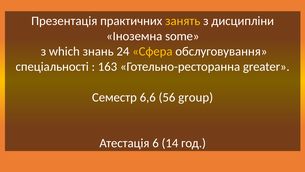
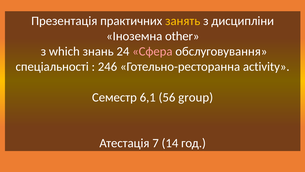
some: some -> other
Сфера colour: yellow -> pink
163: 163 -> 246
greater: greater -> activity
6,6: 6,6 -> 6,1
6: 6 -> 7
